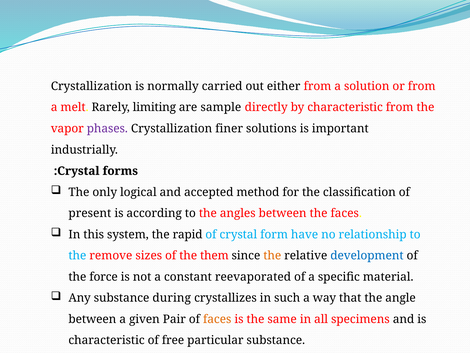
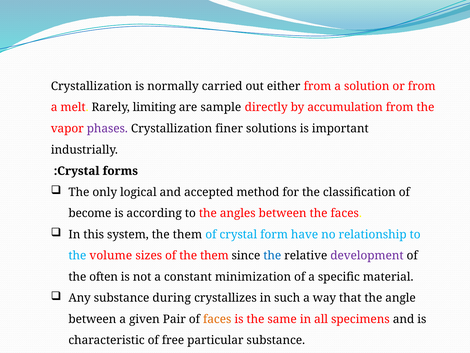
by characteristic: characteristic -> accumulation
present: present -> become
system the rapid: rapid -> them
remove: remove -> volume
the at (272, 255) colour: orange -> blue
development colour: blue -> purple
force: force -> often
reevaporated: reevaporated -> minimization
